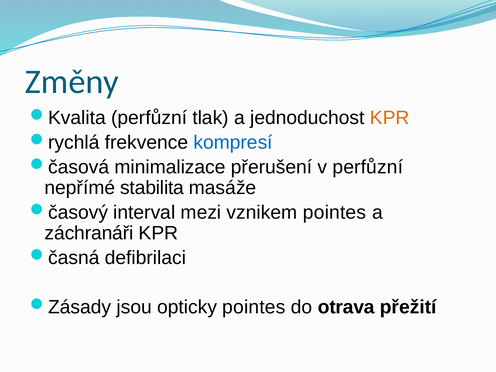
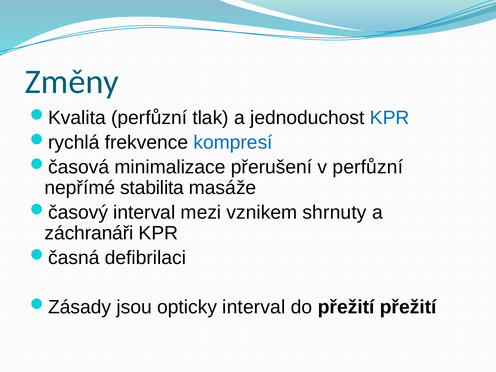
KPR at (390, 118) colour: orange -> blue
vznikem pointes: pointes -> shrnuty
opticky pointes: pointes -> interval
do otrava: otrava -> přežití
